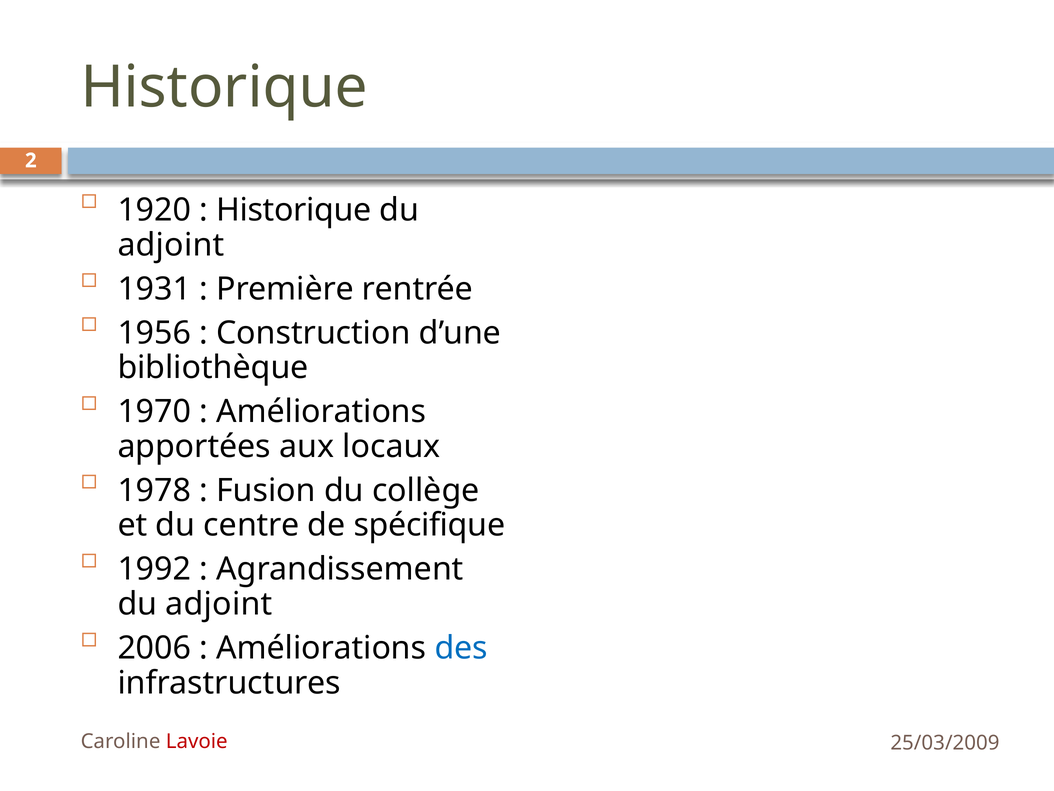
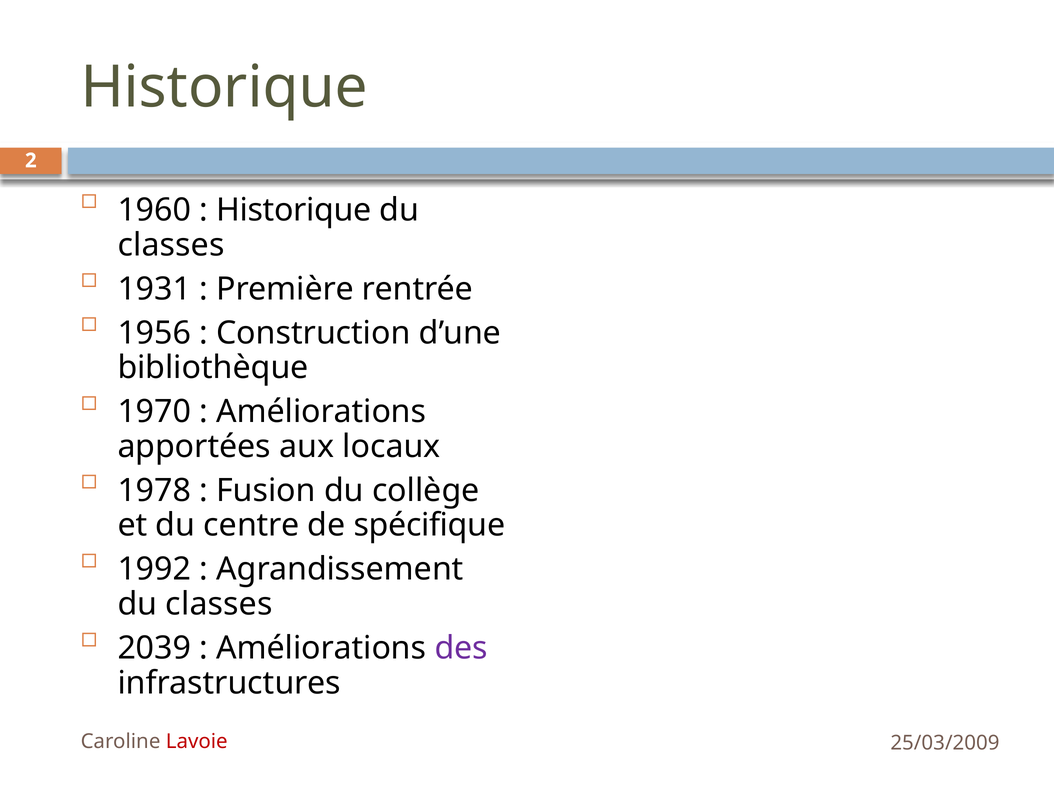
1920: 1920 -> 1960
adjoint at (171, 245): adjoint -> classes
adjoint at (219, 604): adjoint -> classes
2006: 2006 -> 2039
des colour: blue -> purple
